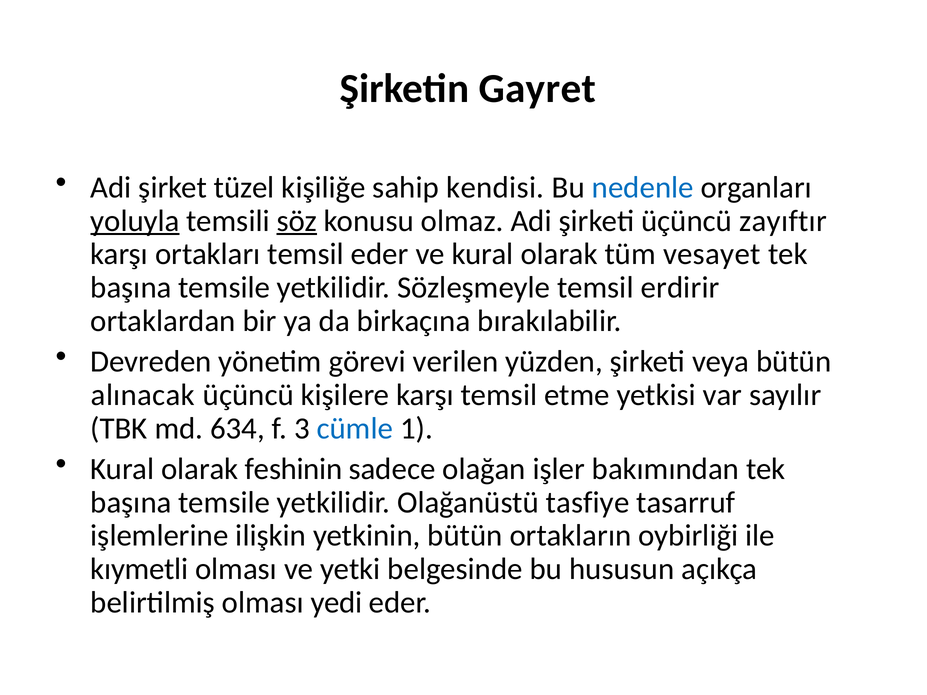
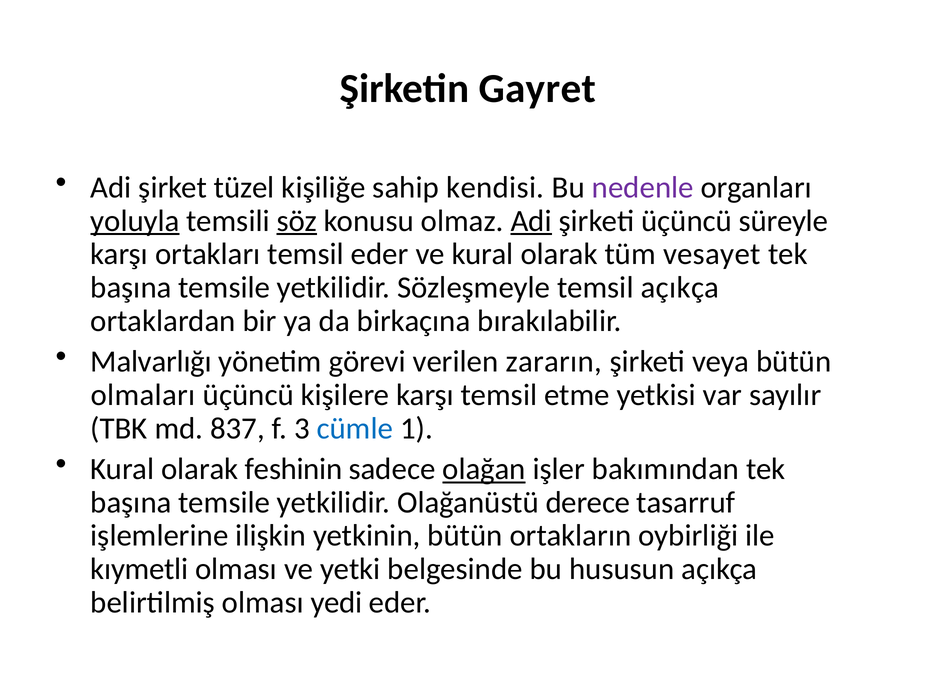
nedenle colour: blue -> purple
Adi at (531, 221) underline: none -> present
zayıftır: zayıftır -> süreyle
temsil erdirir: erdirir -> açıkça
Devreden: Devreden -> Malvarlığı
yüzden: yüzden -> zararın
alınacak: alınacak -> olmaları
634: 634 -> 837
olağan underline: none -> present
tasfiye: tasfiye -> derece
